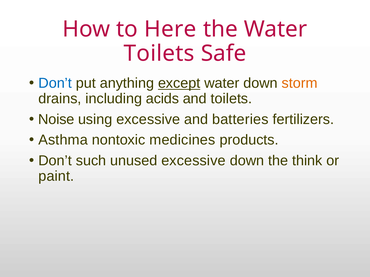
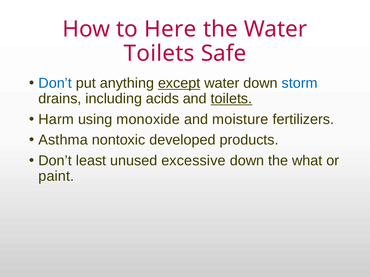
storm colour: orange -> blue
toilets at (231, 99) underline: none -> present
Noise: Noise -> Harm
using excessive: excessive -> monoxide
batteries: batteries -> moisture
medicines: medicines -> developed
such: such -> least
think: think -> what
